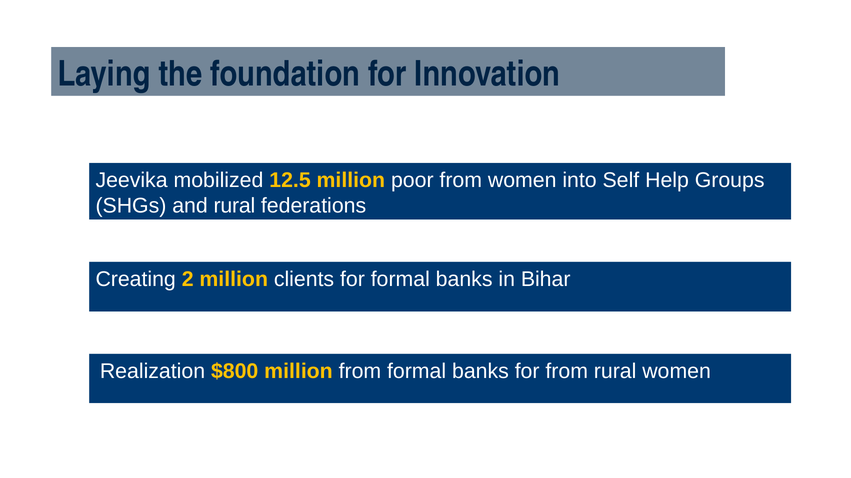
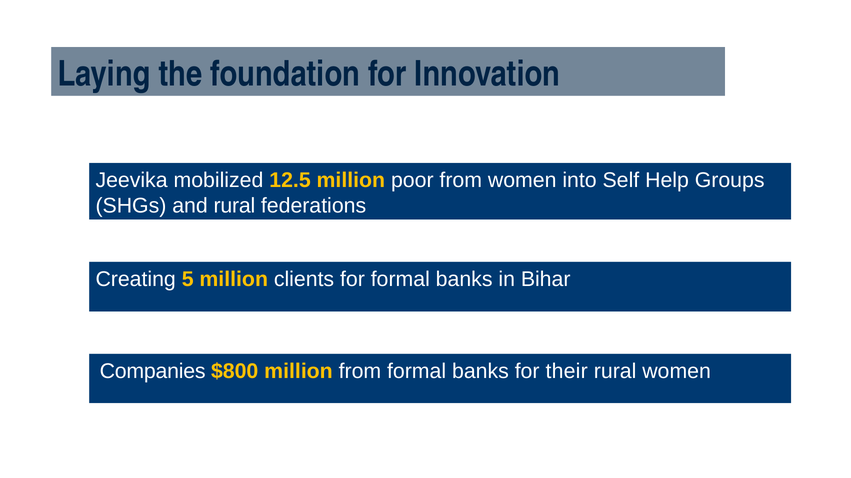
2: 2 -> 5
Realization: Realization -> Companies
for from: from -> their
